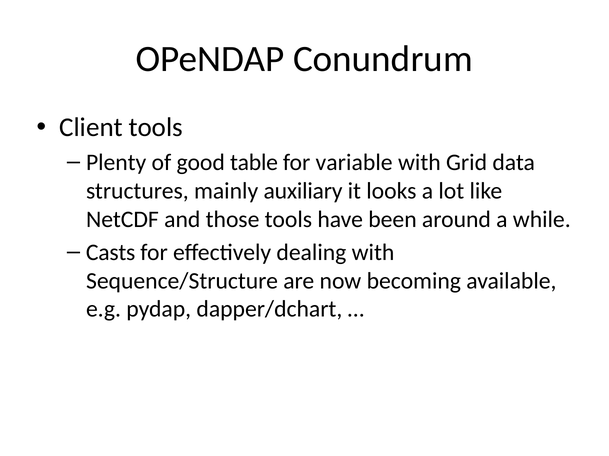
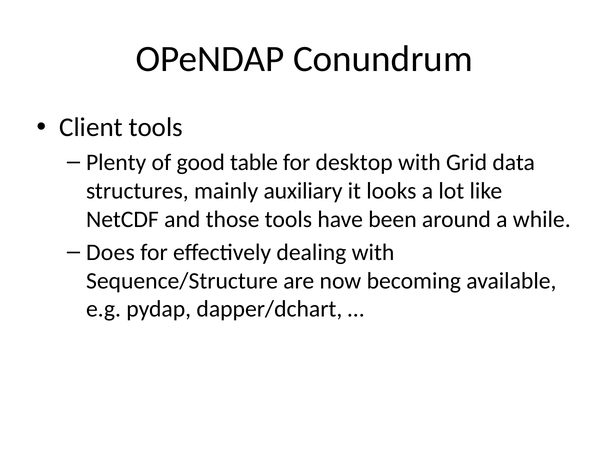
variable: variable -> desktop
Casts: Casts -> Does
